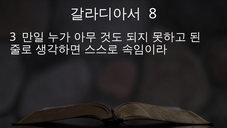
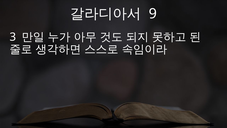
8: 8 -> 9
